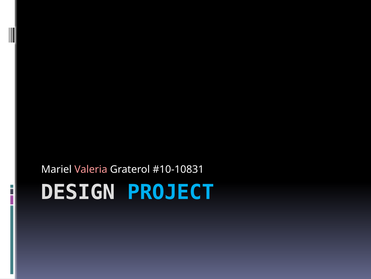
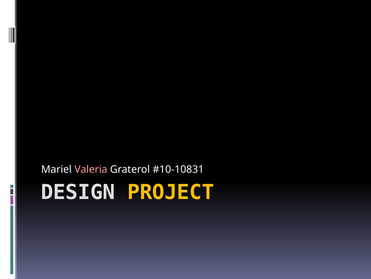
PROJECT colour: light blue -> yellow
